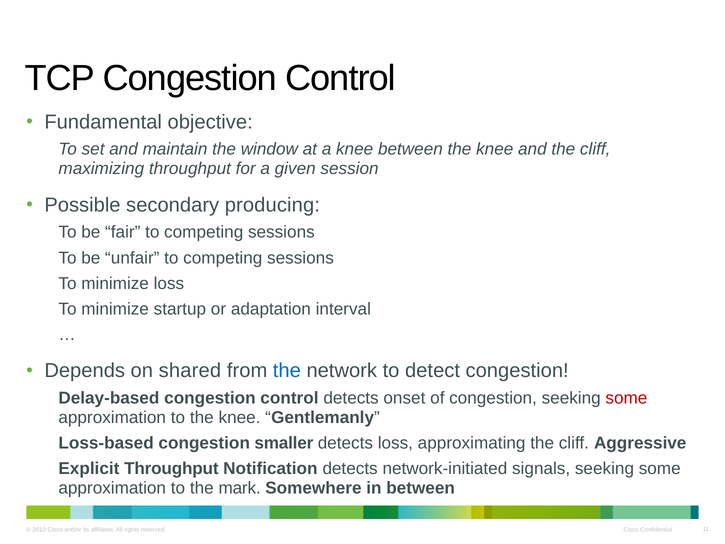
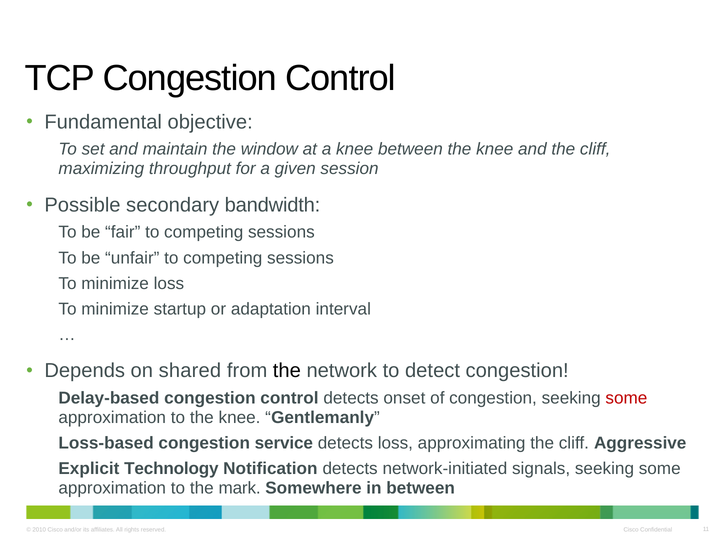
producing: producing -> bandwidth
the at (287, 371) colour: blue -> black
smaller: smaller -> service
Explicit Throughput: Throughput -> Technology
